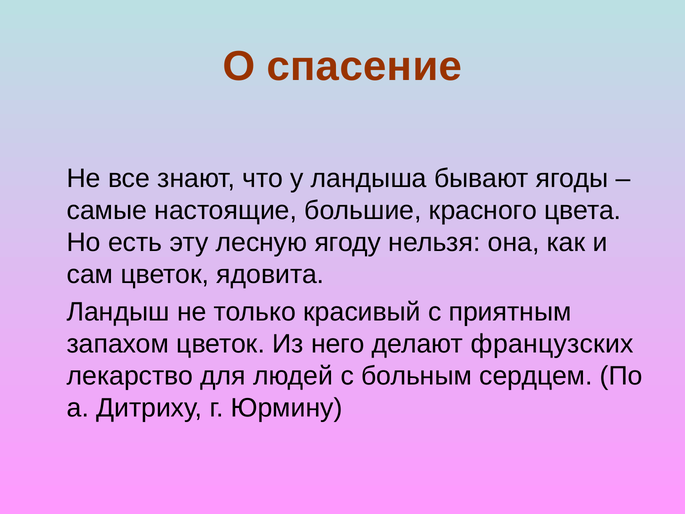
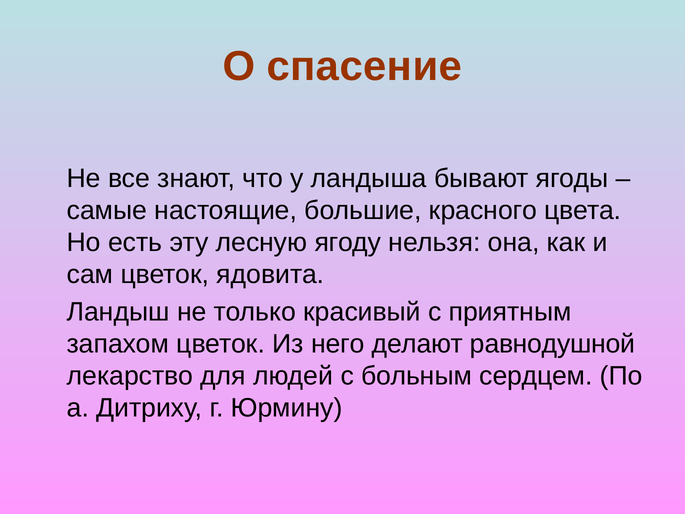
французских: французских -> равнодушной
